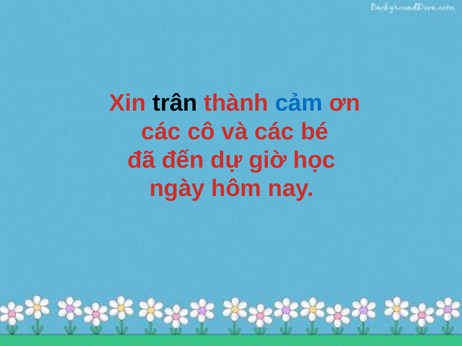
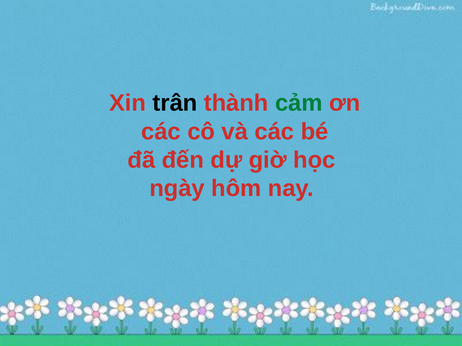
cảm colour: blue -> green
